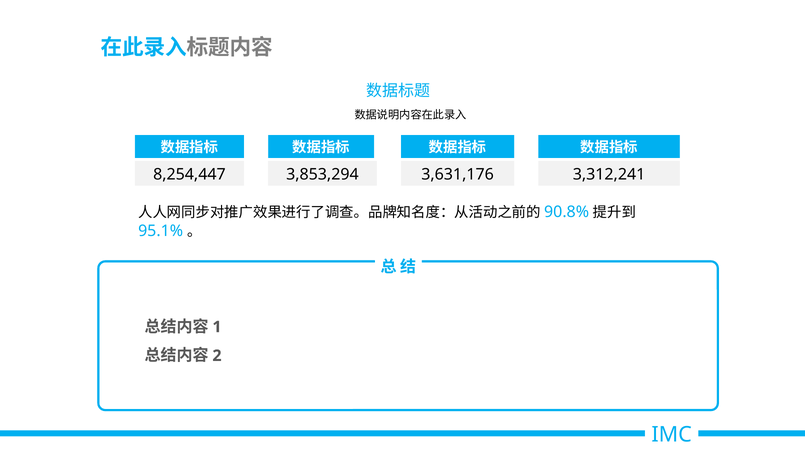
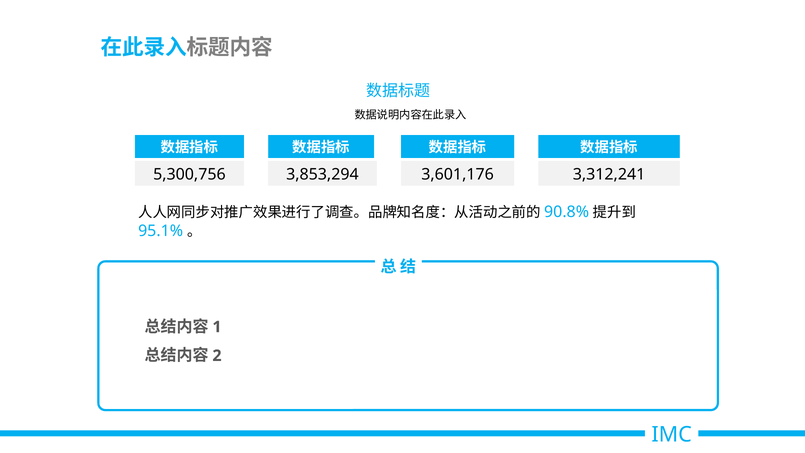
8,254,447: 8,254,447 -> 5,300,756
3,631,176: 3,631,176 -> 3,601,176
